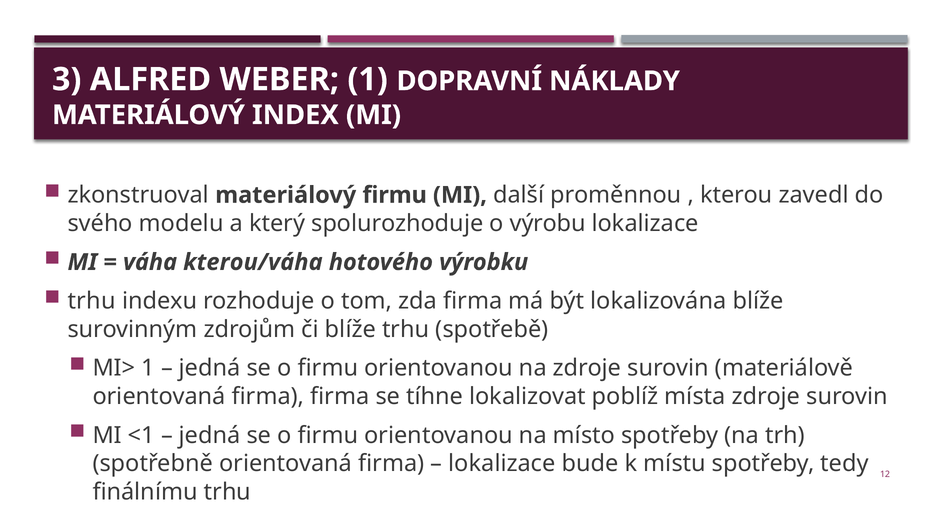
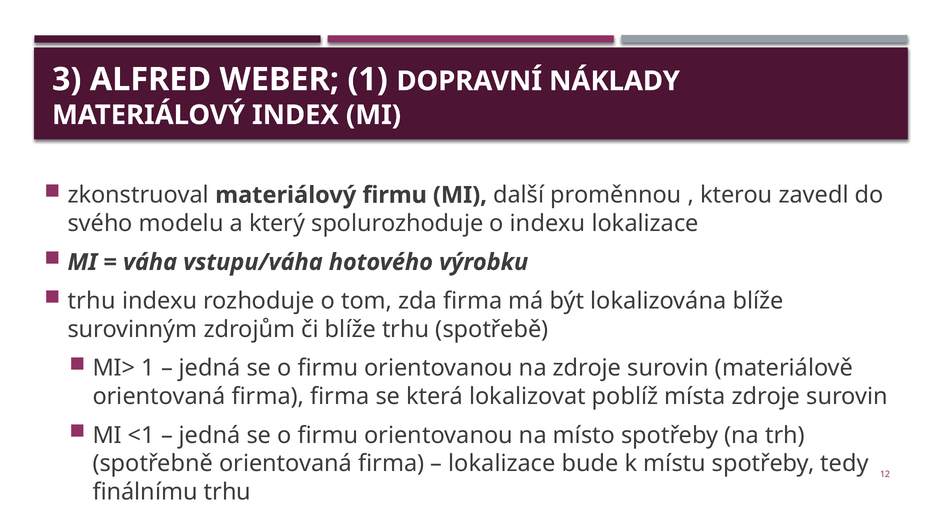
o výrobu: výrobu -> indexu
kterou/váha: kterou/váha -> vstupu/váha
tíhne: tíhne -> která
